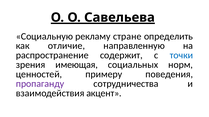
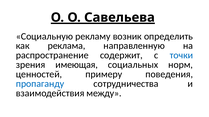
стране: стране -> возник
отличие: отличие -> реклама
пропаганду colour: purple -> blue
акцент: акцент -> между
